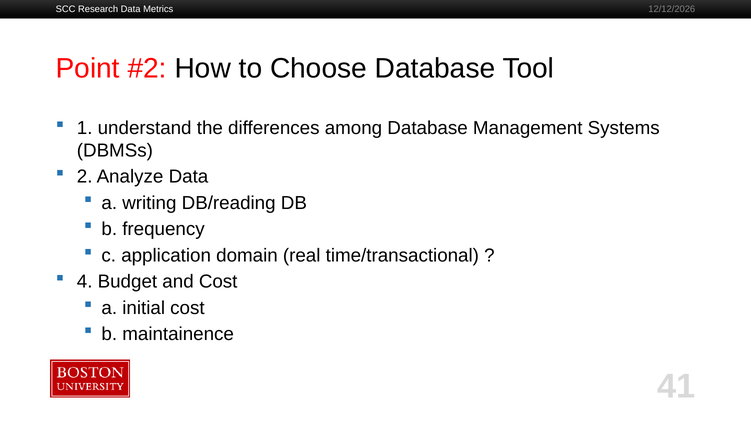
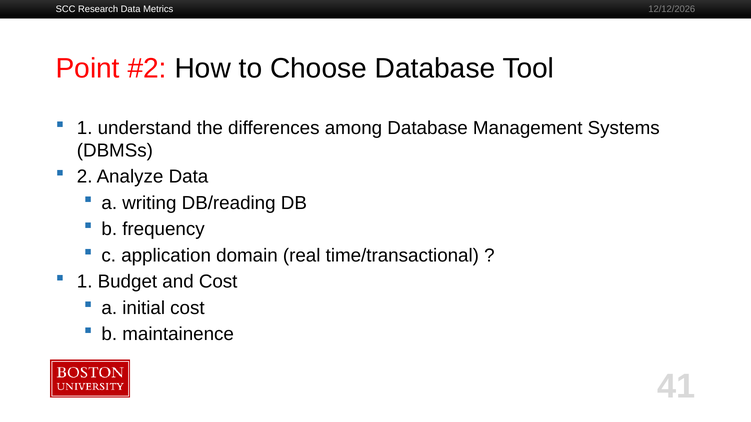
4 at (85, 282): 4 -> 1
